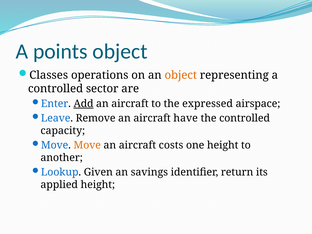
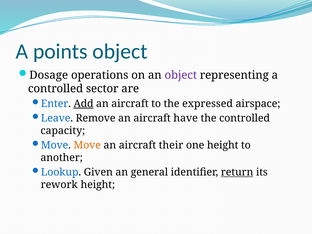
Classes: Classes -> Dosage
object at (181, 75) colour: orange -> purple
costs: costs -> their
savings: savings -> general
return underline: none -> present
applied: applied -> rework
